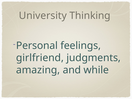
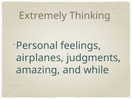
University: University -> Extremely
girlfriend: girlfriend -> airplanes
